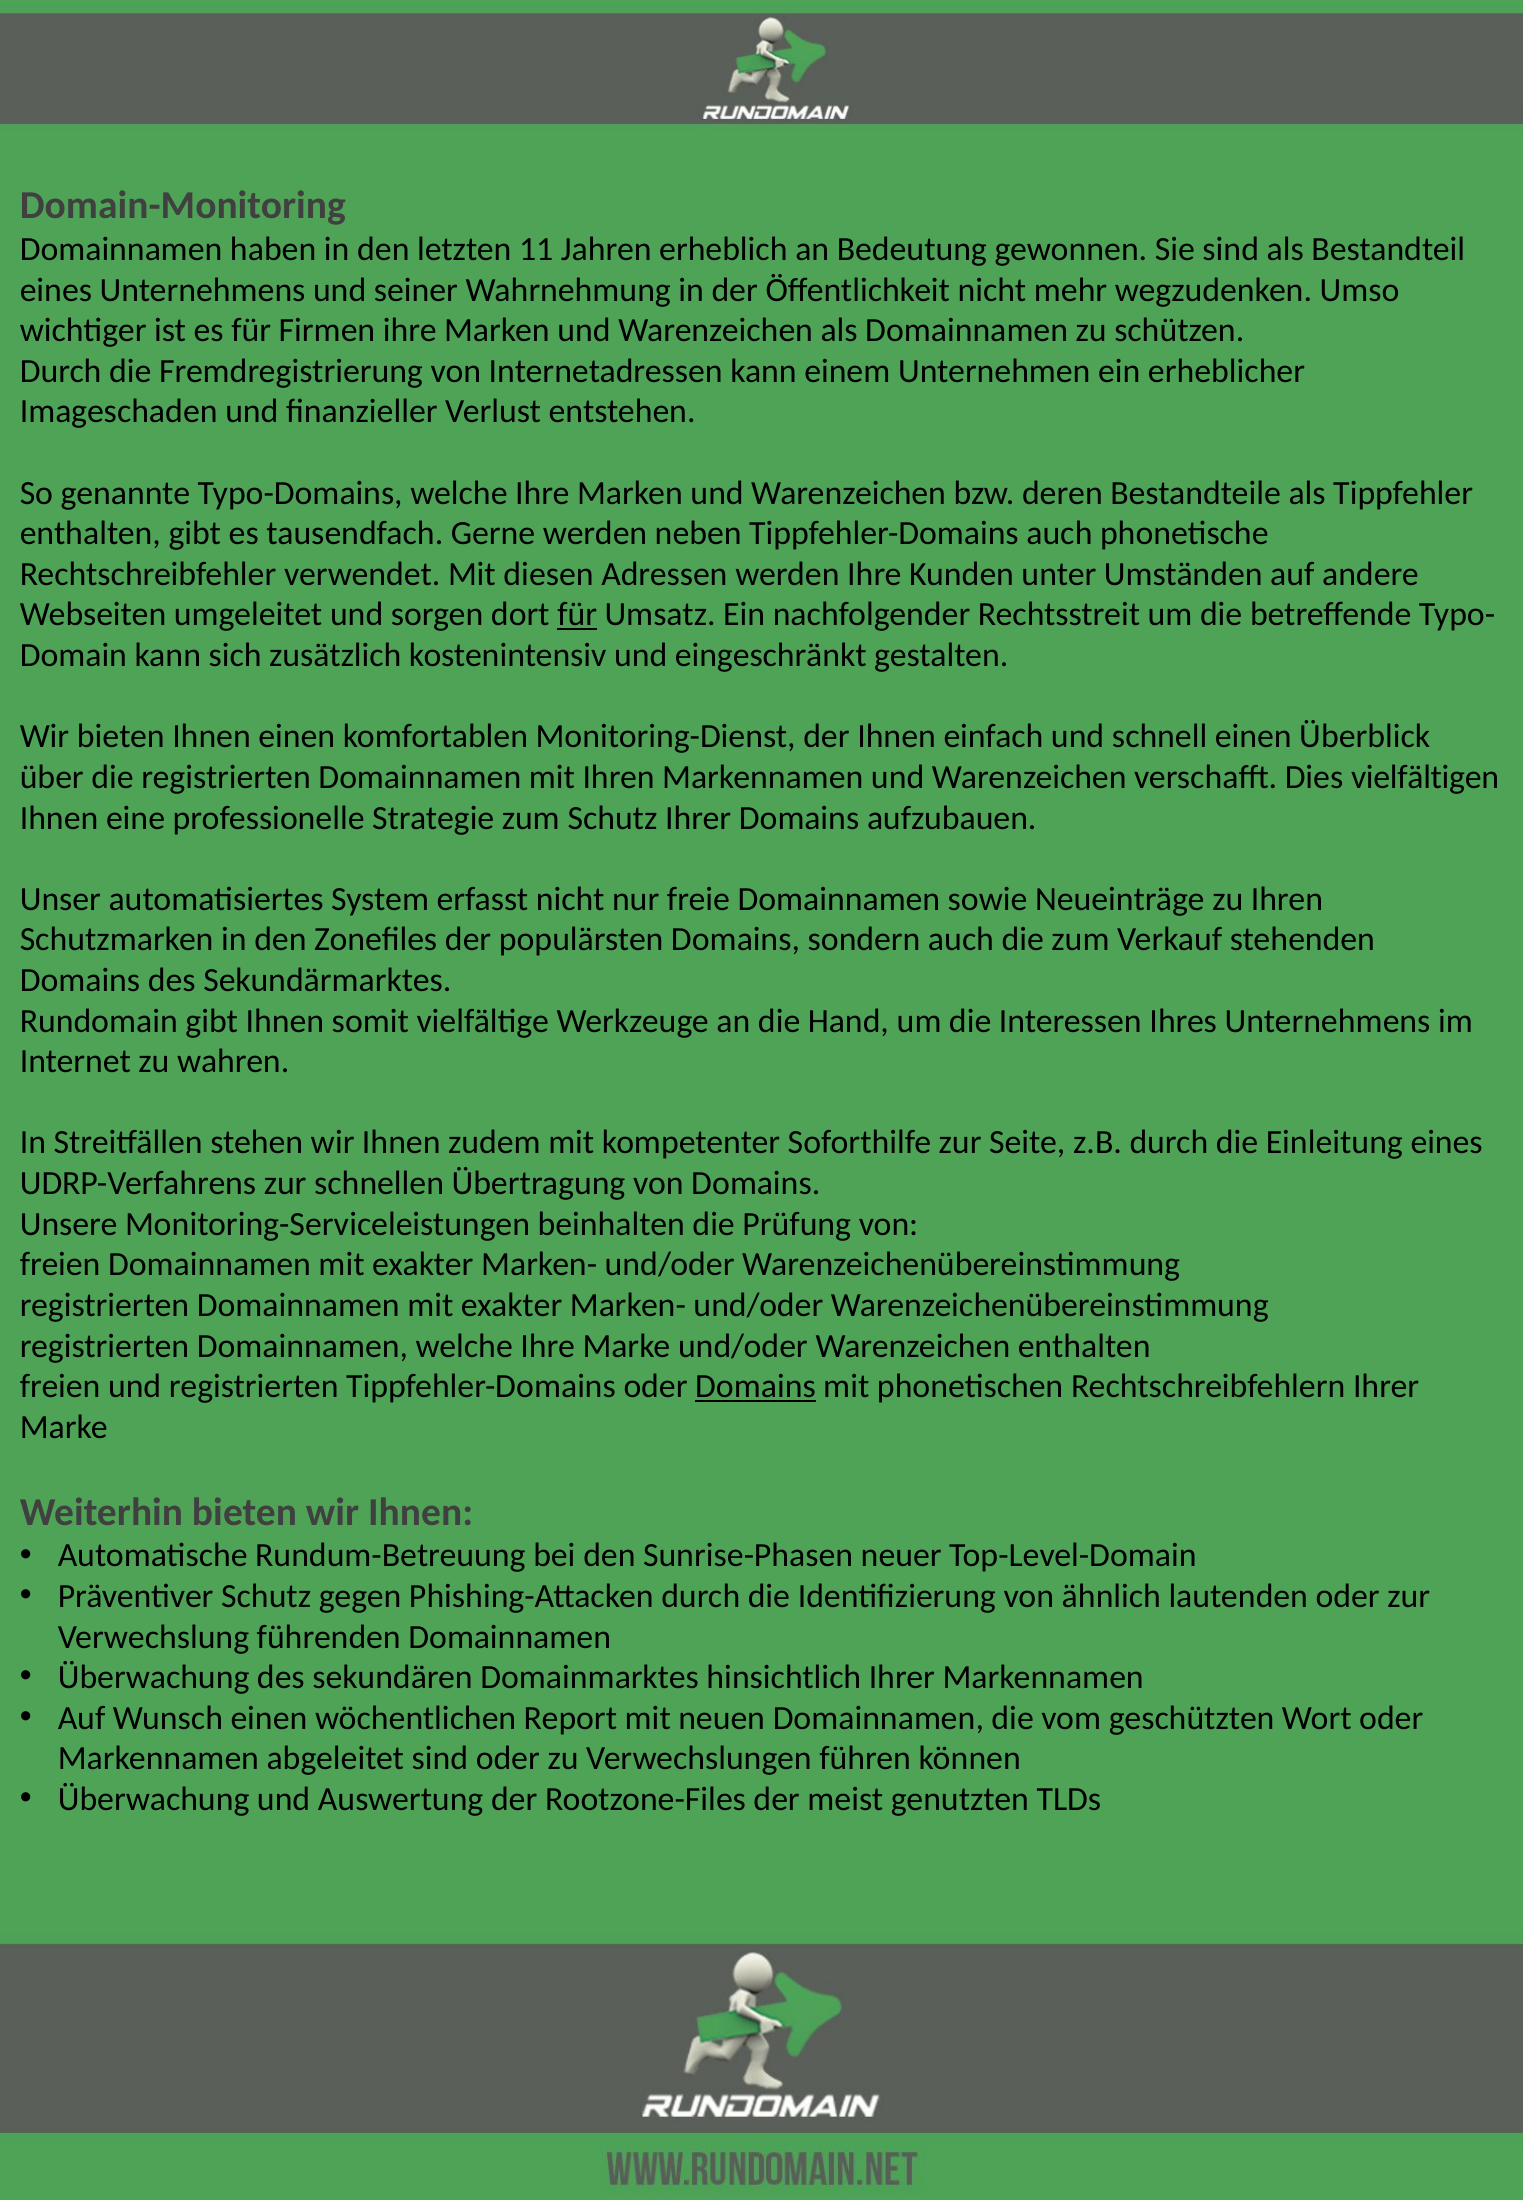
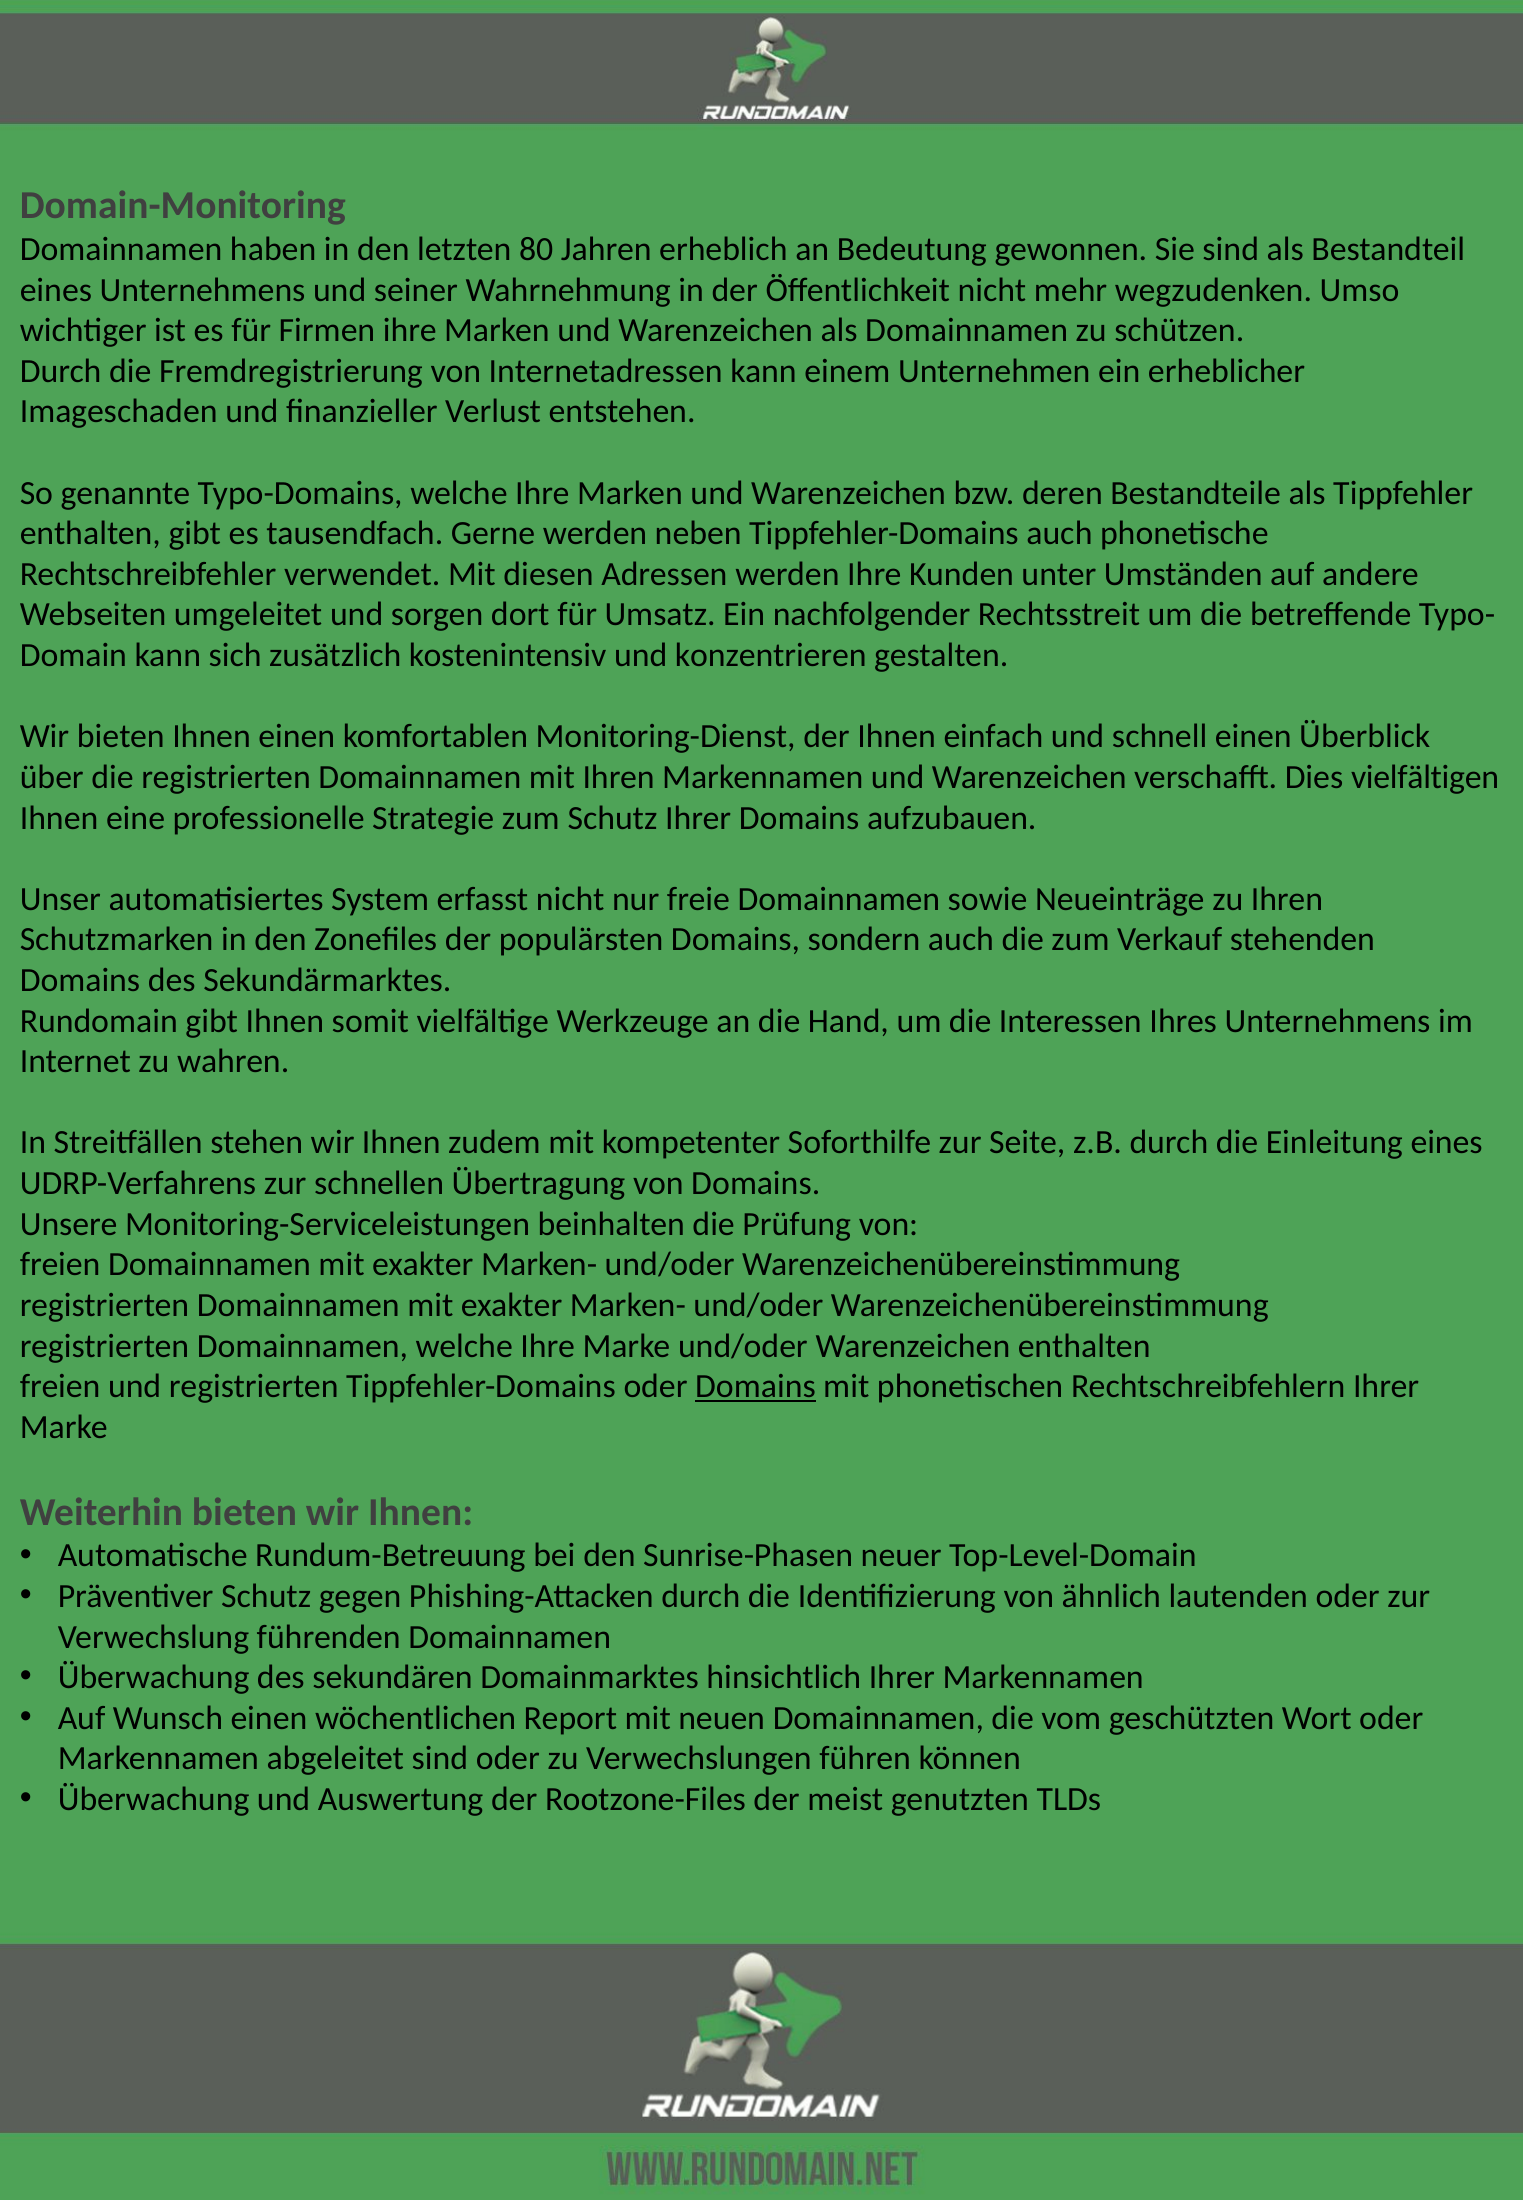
11: 11 -> 80
für at (577, 615) underline: present -> none
eingeschränkt: eingeschränkt -> konzentrieren
